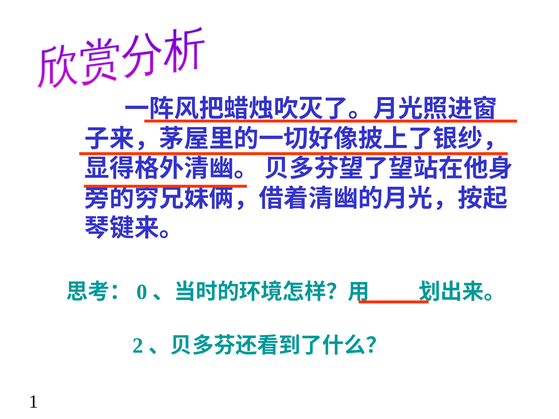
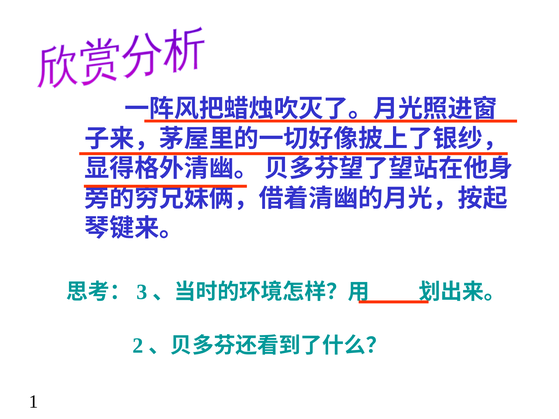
0: 0 -> 3
